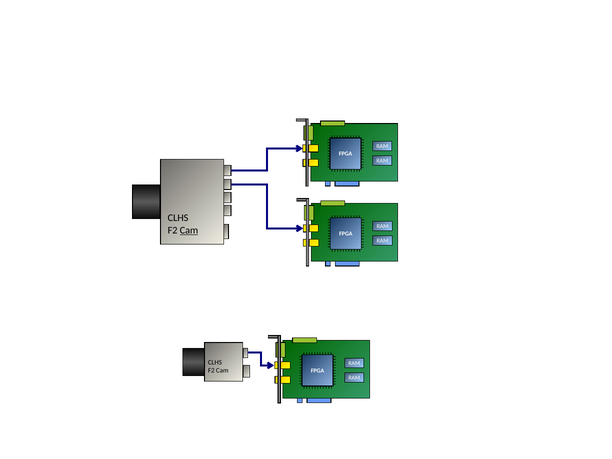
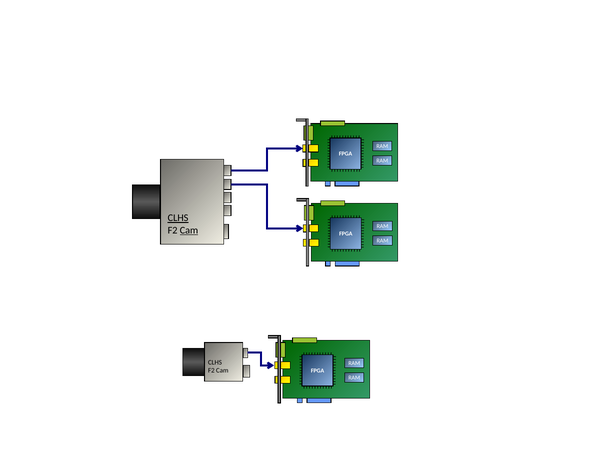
CLHS at (178, 218) underline: none -> present
